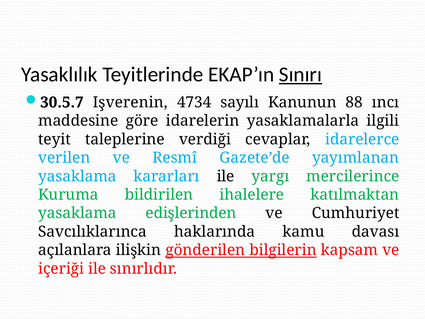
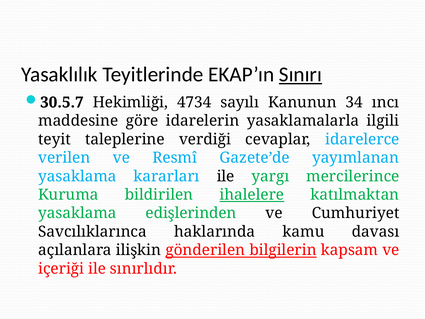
Işverenin: Işverenin -> Hekimliği
88: 88 -> 34
ihalelere underline: none -> present
